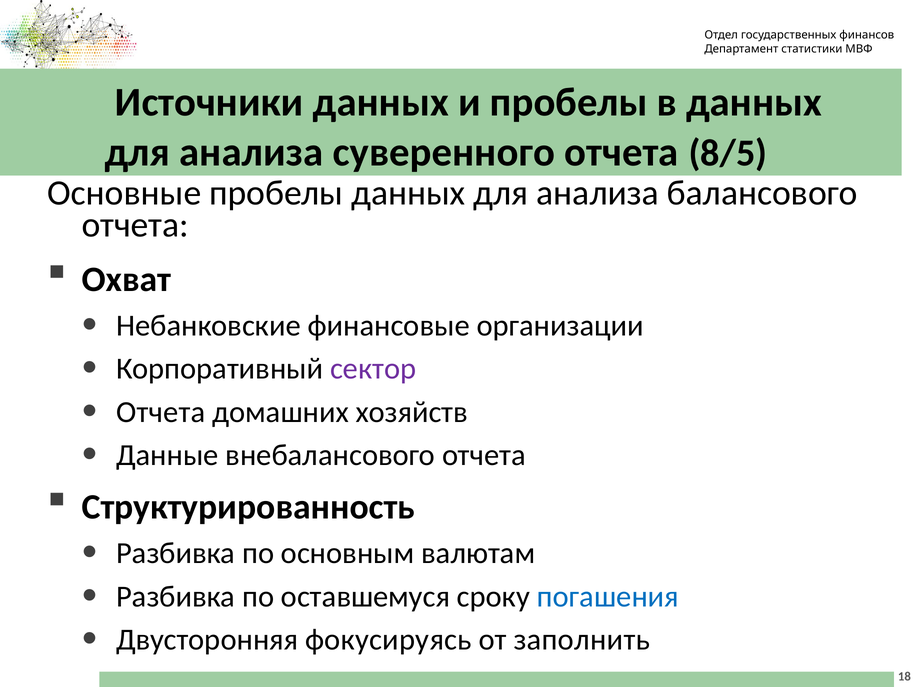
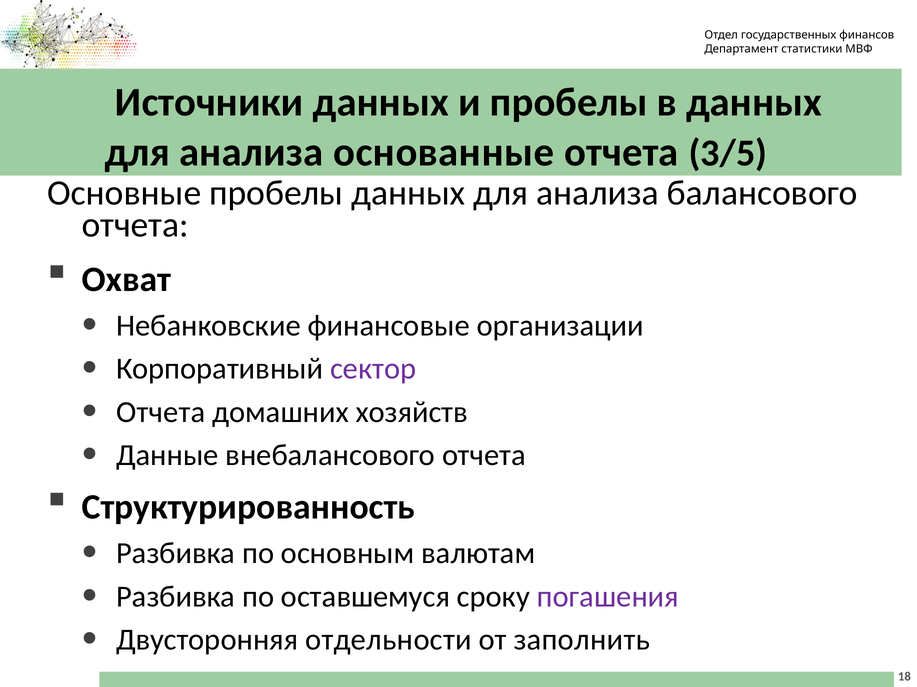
суверенного: суверенного -> основанные
8/5: 8/5 -> 3/5
погашения colour: blue -> purple
фокусируясь: фокусируясь -> отдельности
